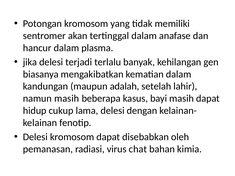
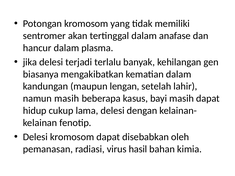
adalah: adalah -> lengan
chat: chat -> hasil
